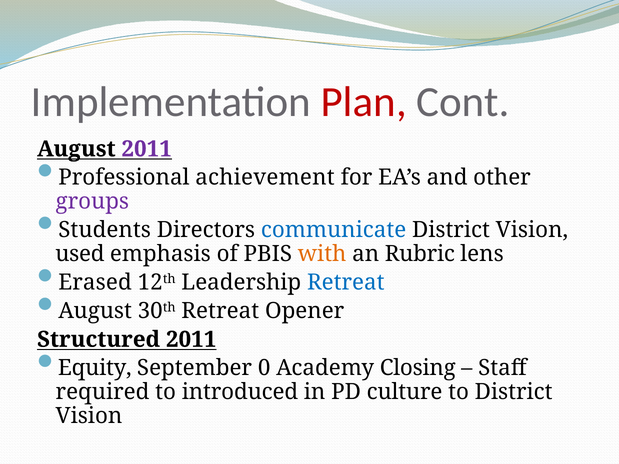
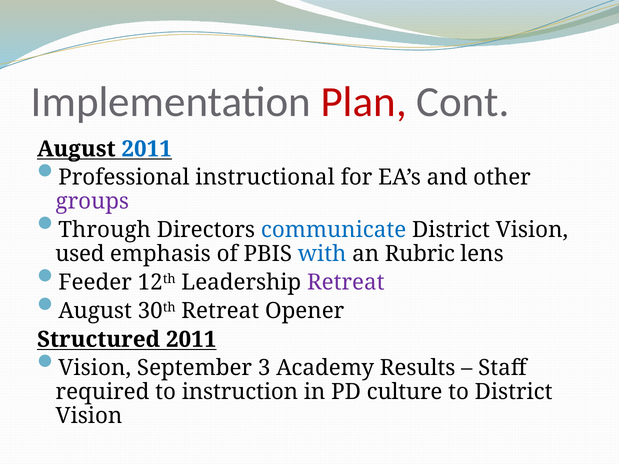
2011 at (147, 149) colour: purple -> blue
achievement: achievement -> instructional
Students: Students -> Through
with colour: orange -> blue
Erased: Erased -> Feeder
Retreat at (346, 283) colour: blue -> purple
Equity at (95, 368): Equity -> Vision
0: 0 -> 3
Closing: Closing -> Results
introduced: introduced -> instruction
